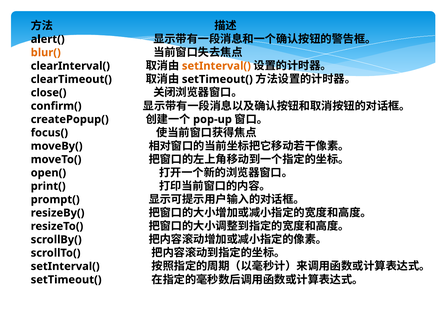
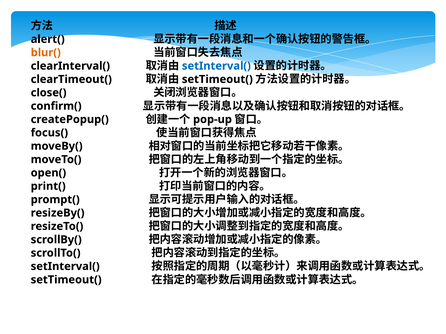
setInterval( at (216, 66) colour: orange -> blue
